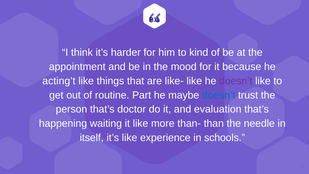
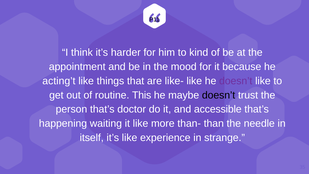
Part: Part -> This
doesn’t at (219, 95) colour: blue -> black
evaluation: evaluation -> accessible
schools: schools -> strange
